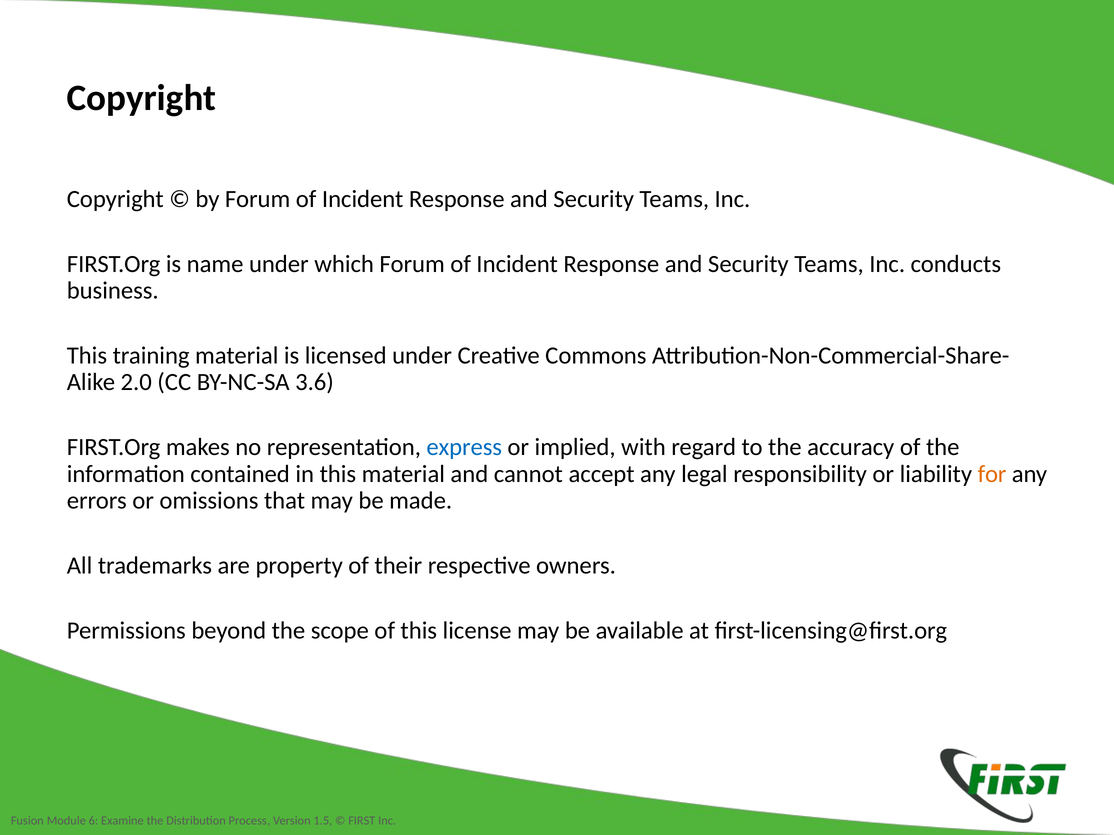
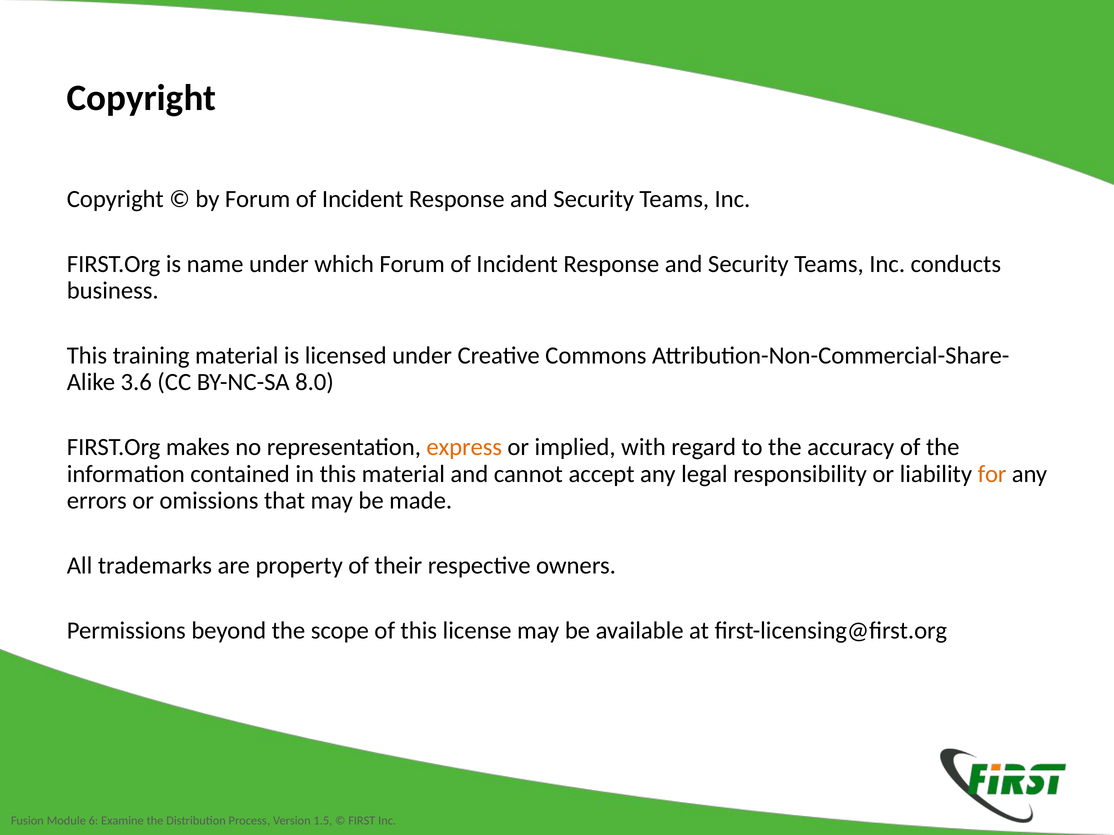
2.0: 2.0 -> 3.6
3.6: 3.6 -> 8.0
express colour: blue -> orange
